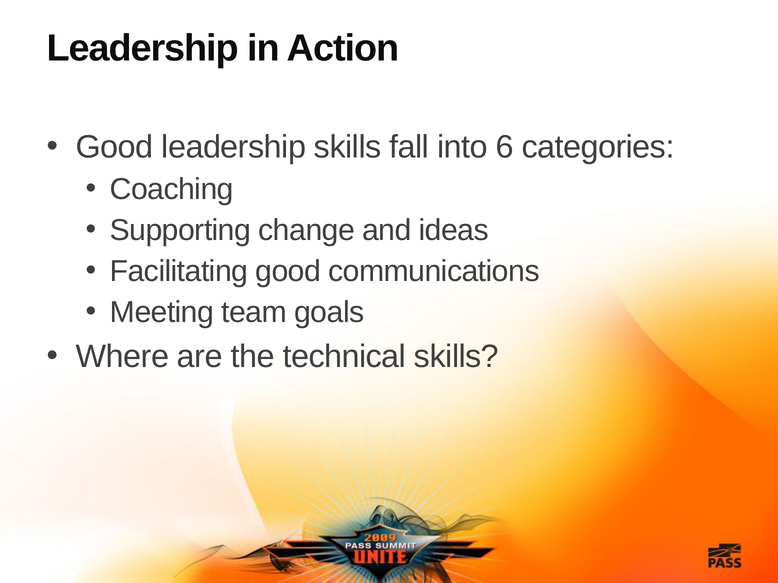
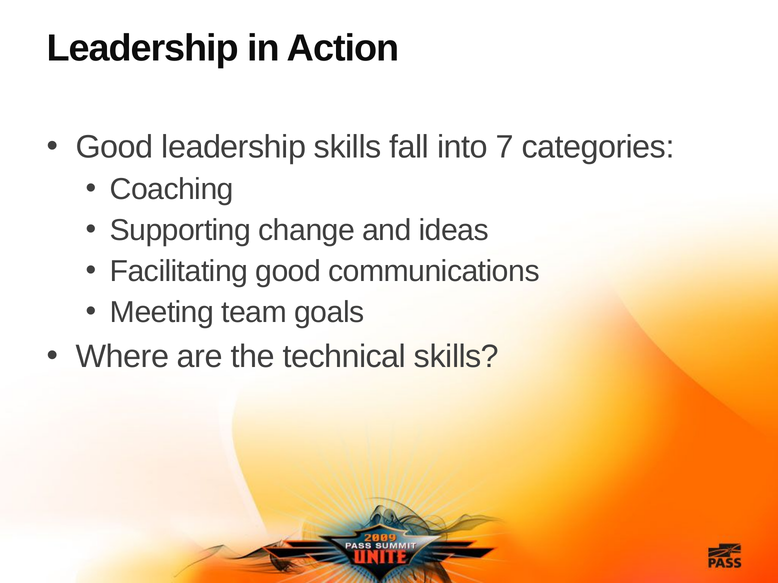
6: 6 -> 7
